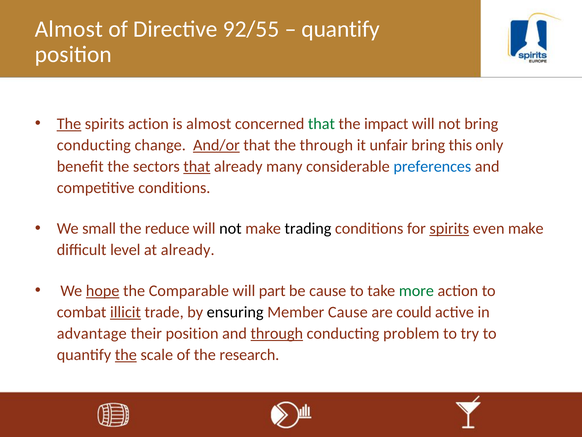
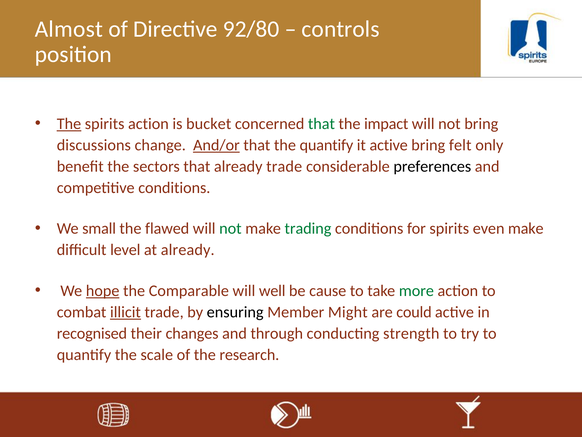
92/55: 92/55 -> 92/80
quantify at (341, 29): quantify -> controls
is almost: almost -> bucket
conducting at (94, 145): conducting -> discussions
the through: through -> quantify
it unfair: unfair -> active
this: this -> felt
that at (197, 166) underline: present -> none
already many: many -> trade
preferences colour: blue -> black
reduce: reduce -> flawed
not at (230, 228) colour: black -> green
trading colour: black -> green
spirits at (449, 228) underline: present -> none
part: part -> well
Member Cause: Cause -> Might
advantage: advantage -> recognised
their position: position -> changes
through at (277, 333) underline: present -> none
problem: problem -> strength
the at (126, 354) underline: present -> none
